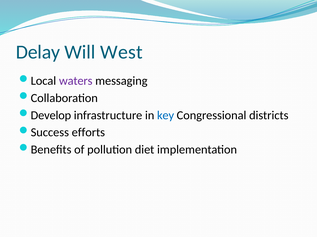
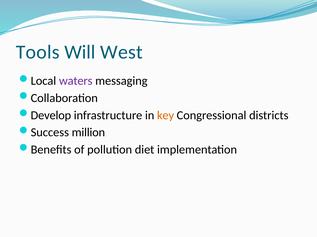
Delay: Delay -> Tools
key colour: blue -> orange
efforts: efforts -> million
